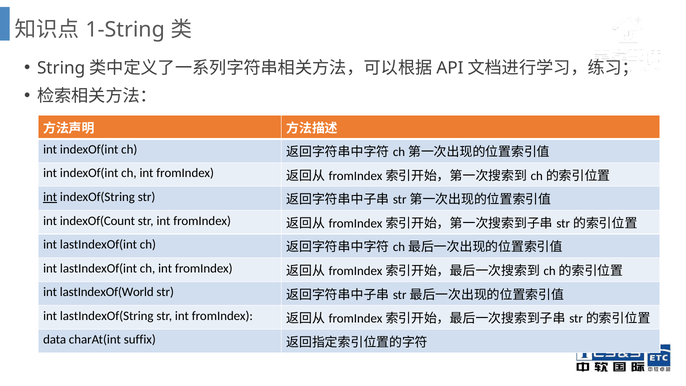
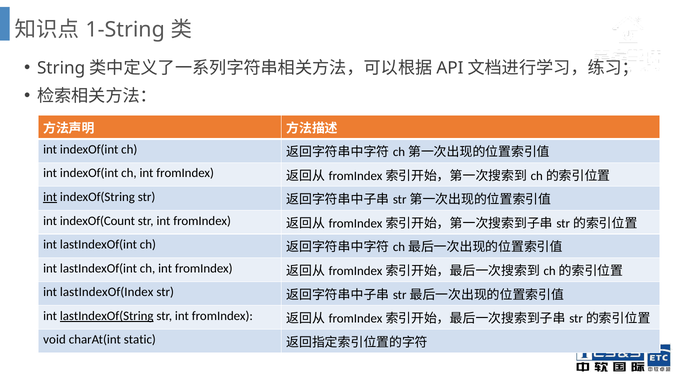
lastIndexOf(World: lastIndexOf(World -> lastIndexOf(Index
lastIndexOf(String underline: none -> present
data: data -> void
suffix: suffix -> static
